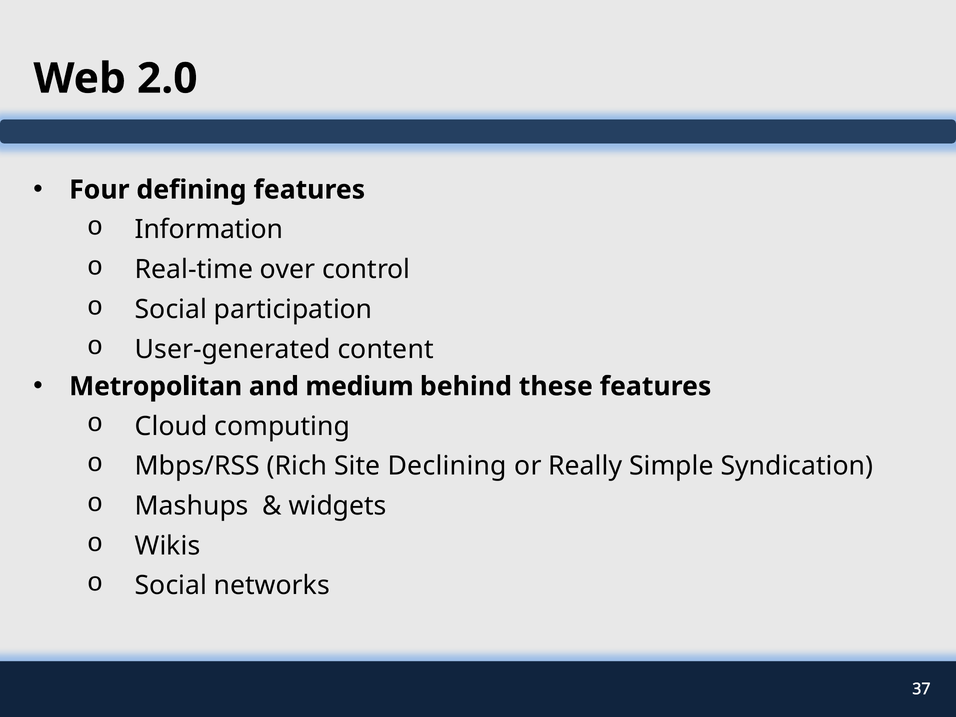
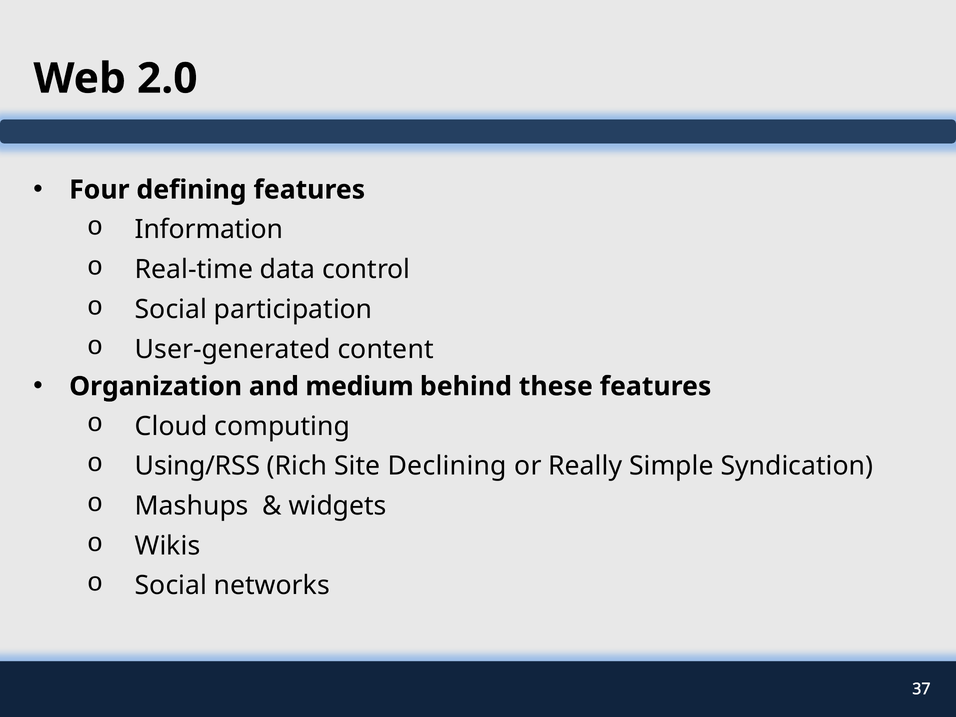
over: over -> data
Metropolitan: Metropolitan -> Organization
Mbps/RSS: Mbps/RSS -> Using/RSS
